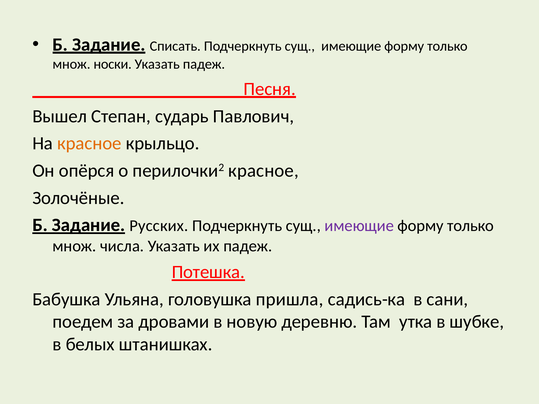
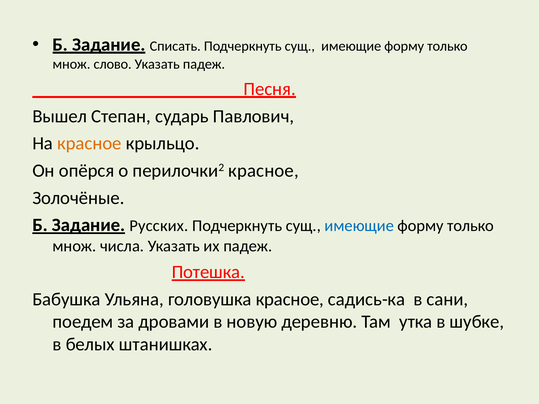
носки: носки -> слово
имеющие at (359, 226) colour: purple -> blue
головушка пришла: пришла -> красное
